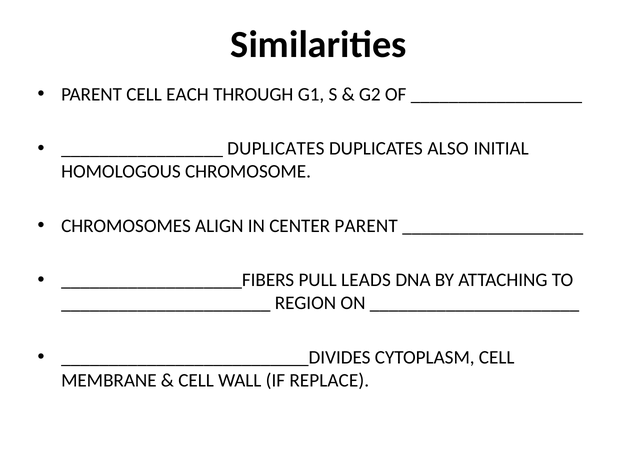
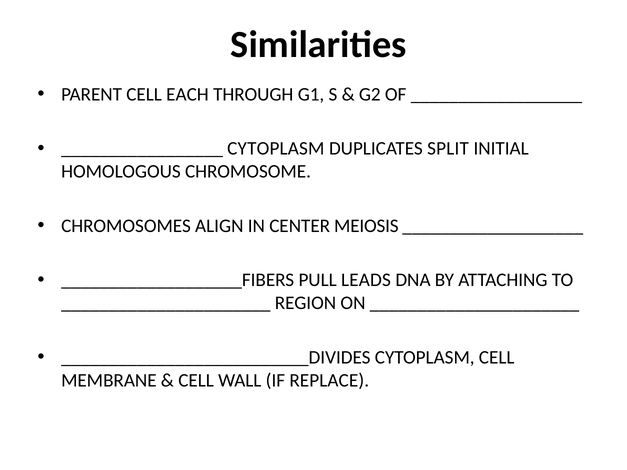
DUPLICATES at (276, 149): DUPLICATES -> CYTOPLASM
ALSO: ALSO -> SPLIT
CENTER PARENT: PARENT -> MEIOSIS
